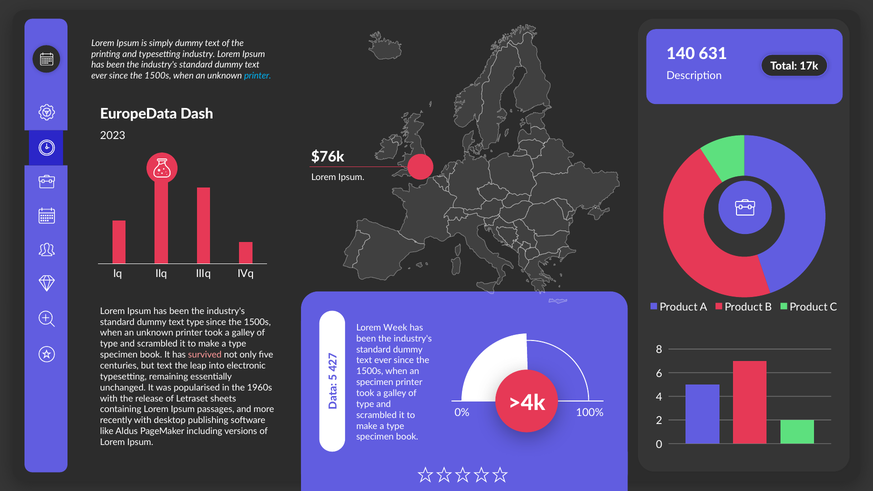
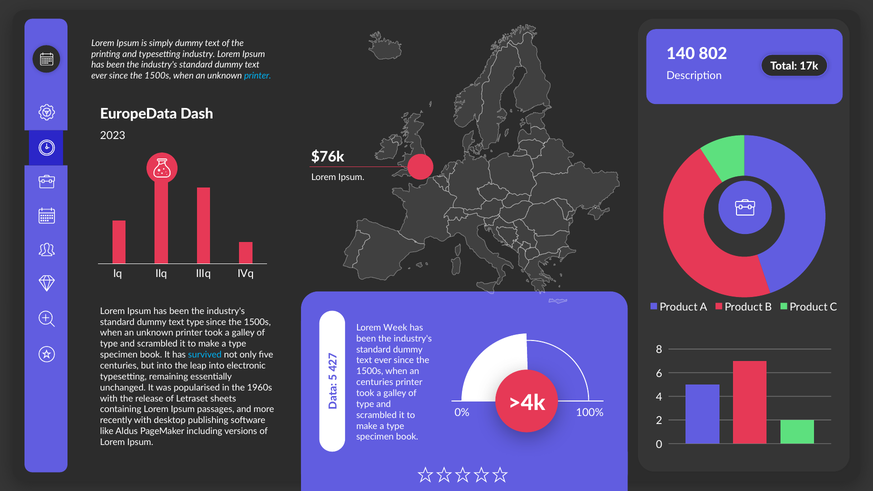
631: 631 -> 802
survived colour: pink -> light blue
but text: text -> into
specimen at (375, 382): specimen -> centuries
